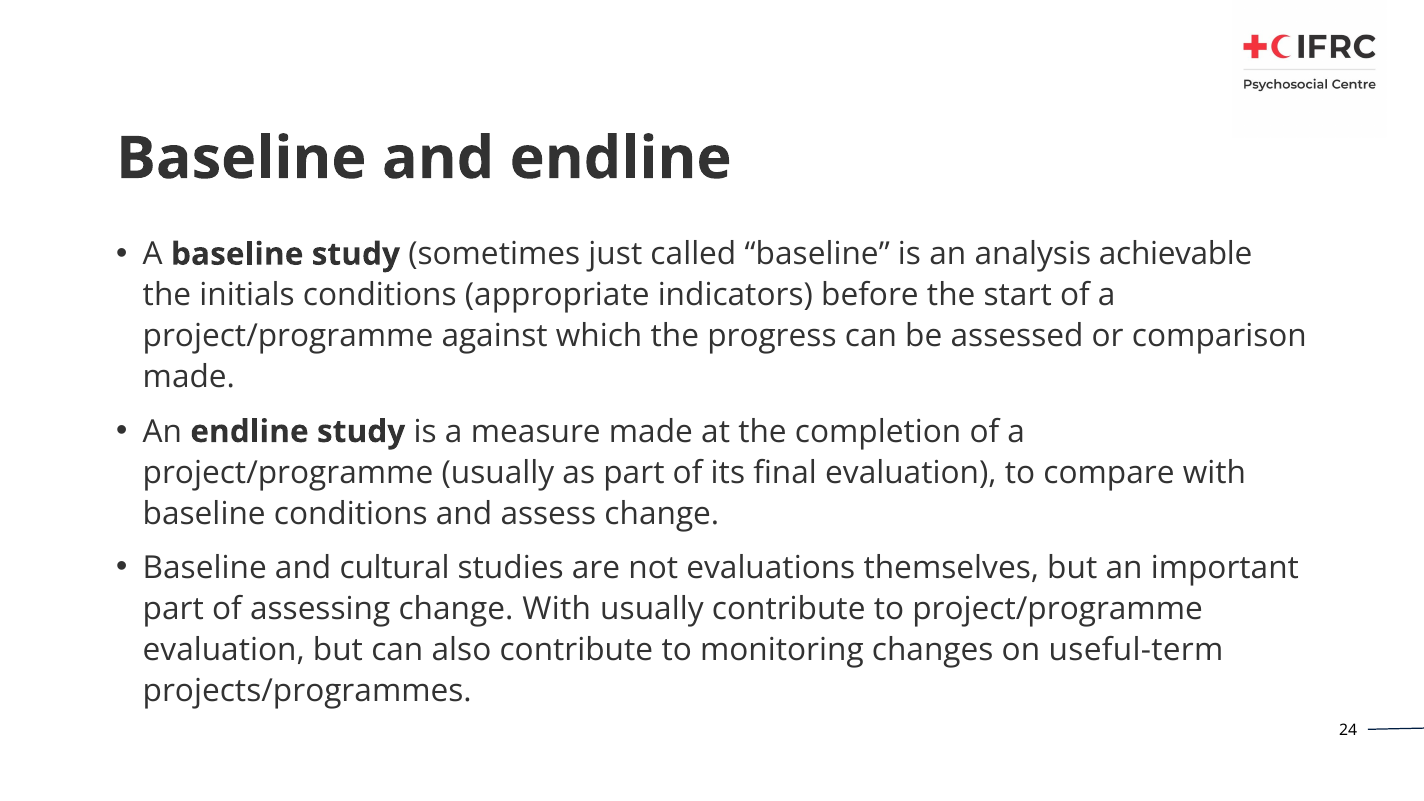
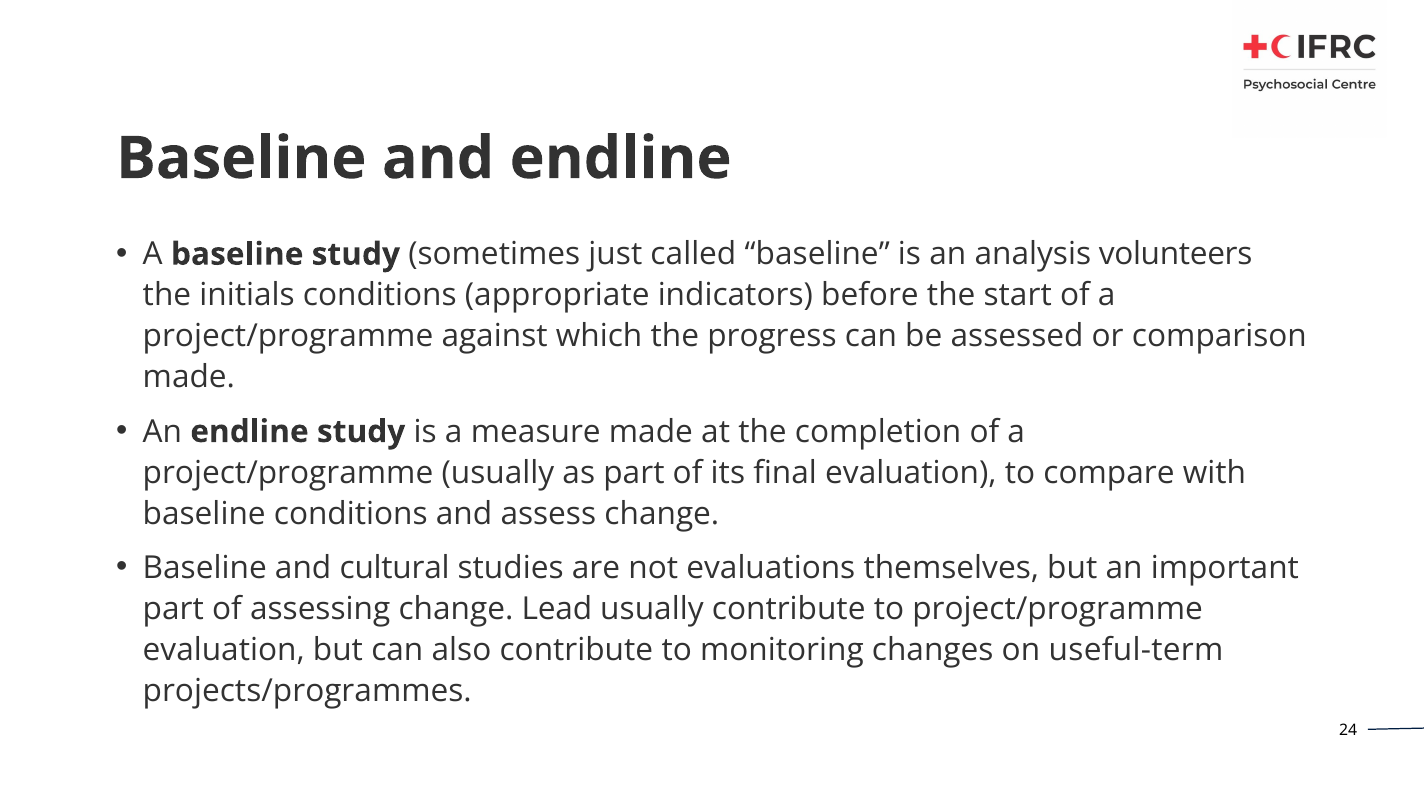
achievable: achievable -> volunteers
change With: With -> Lead
